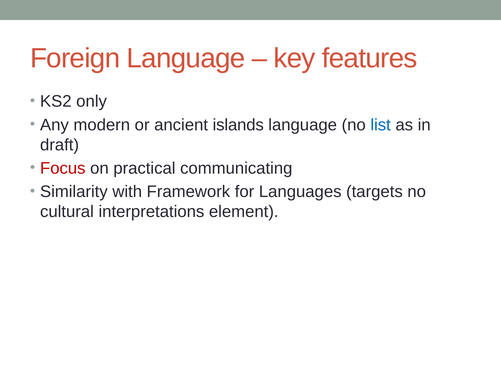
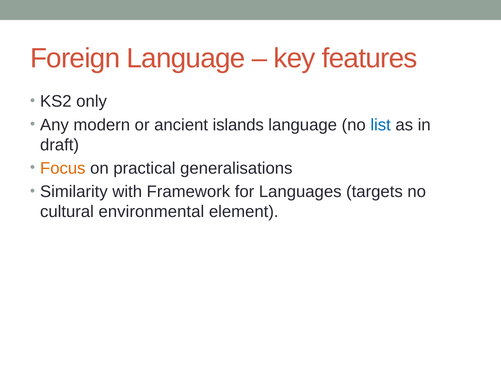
Focus colour: red -> orange
communicating: communicating -> generalisations
interpretations: interpretations -> environmental
